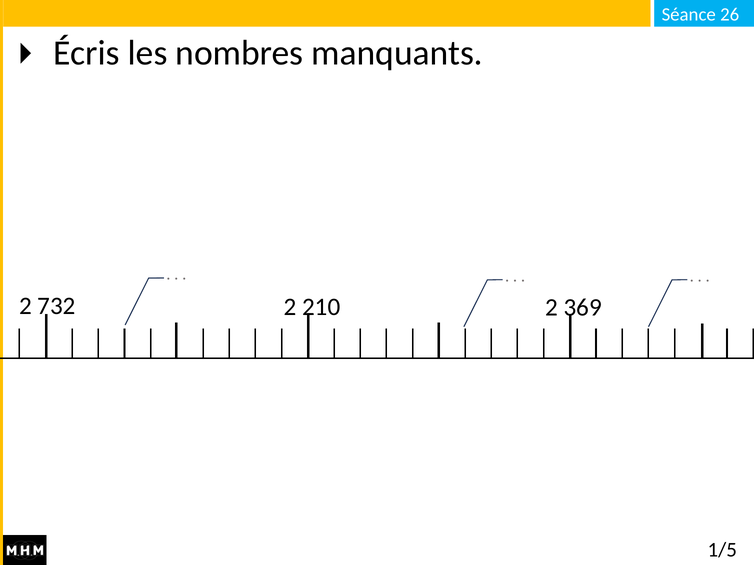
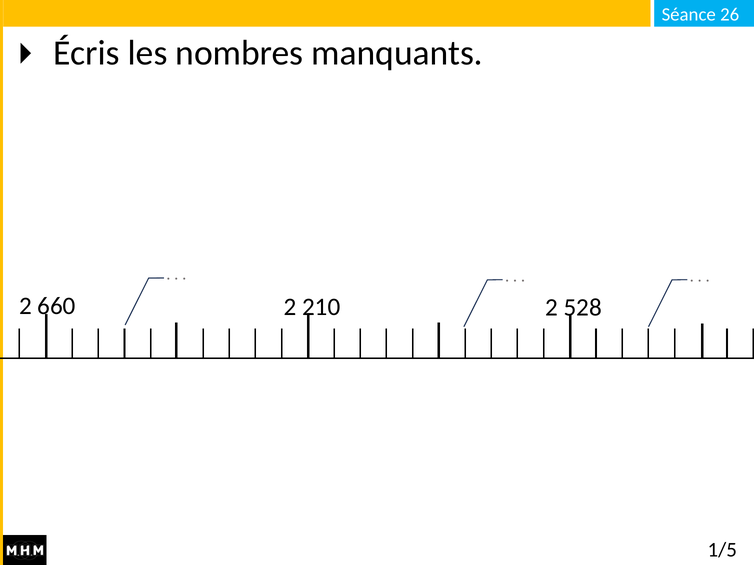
732: 732 -> 660
369: 369 -> 528
